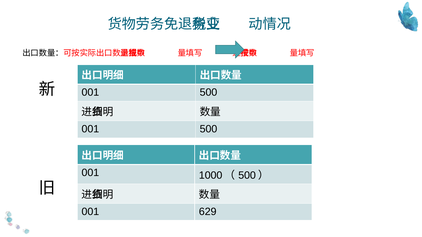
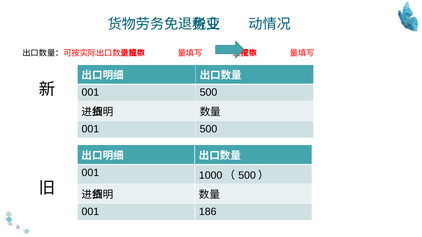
629: 629 -> 186
